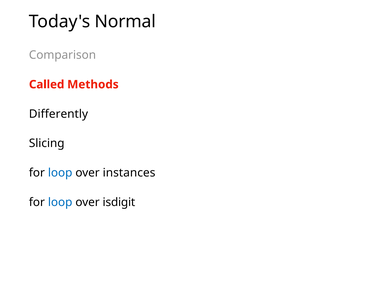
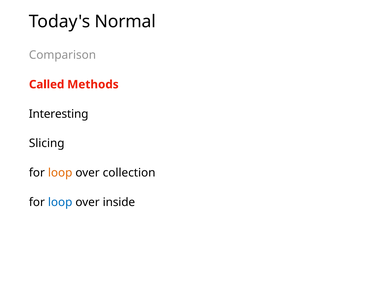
Differently: Differently -> Interesting
loop at (60, 173) colour: blue -> orange
instances: instances -> collection
isdigit: isdigit -> inside
